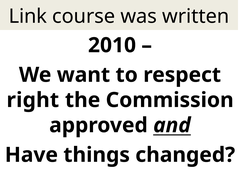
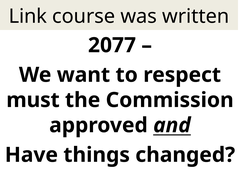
2010: 2010 -> 2077
right: right -> must
